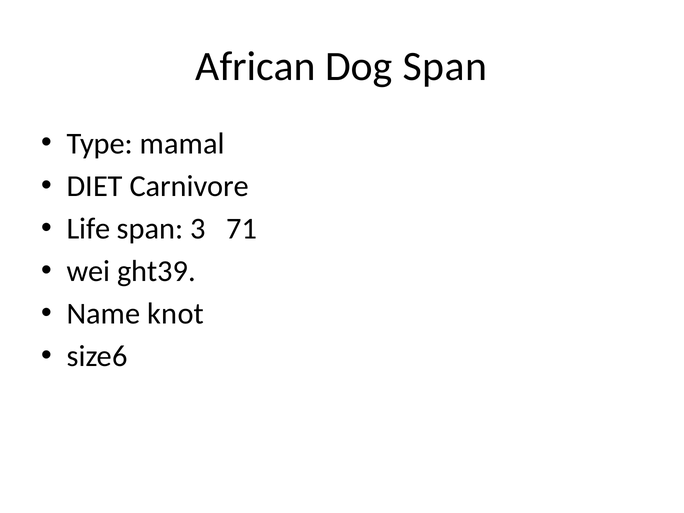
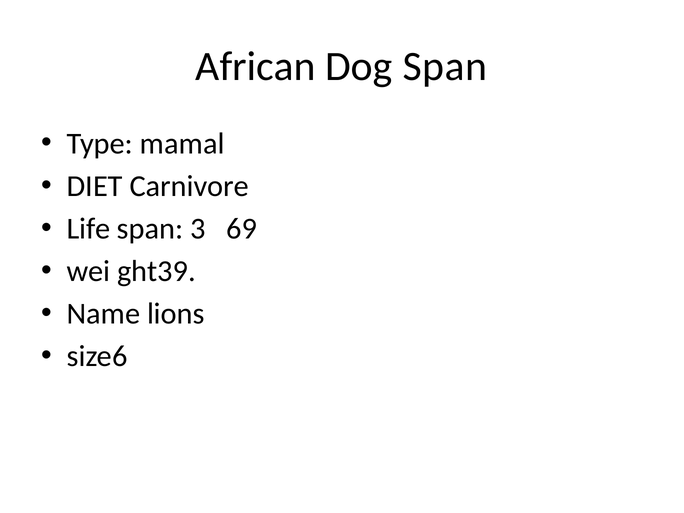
71: 71 -> 69
knot: knot -> lions
